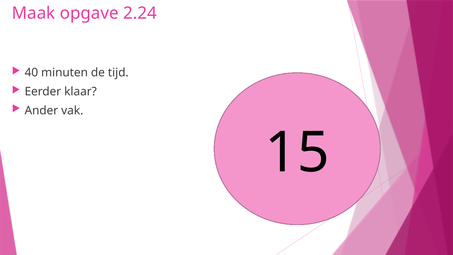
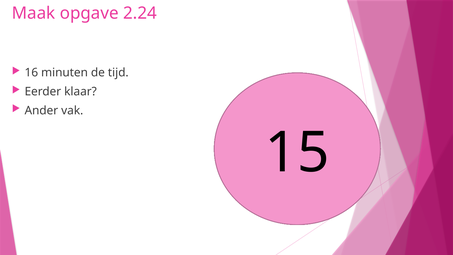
40: 40 -> 16
